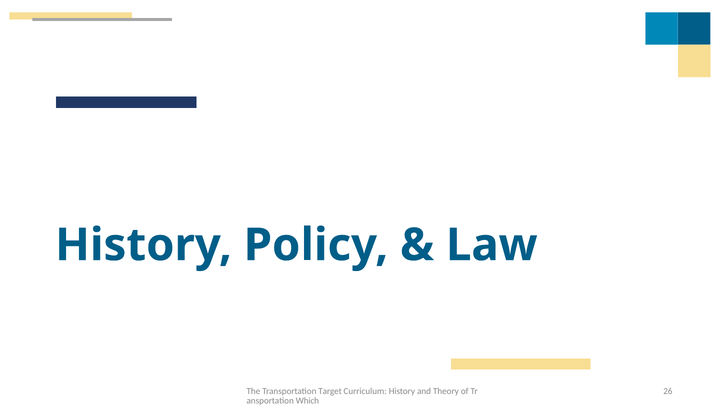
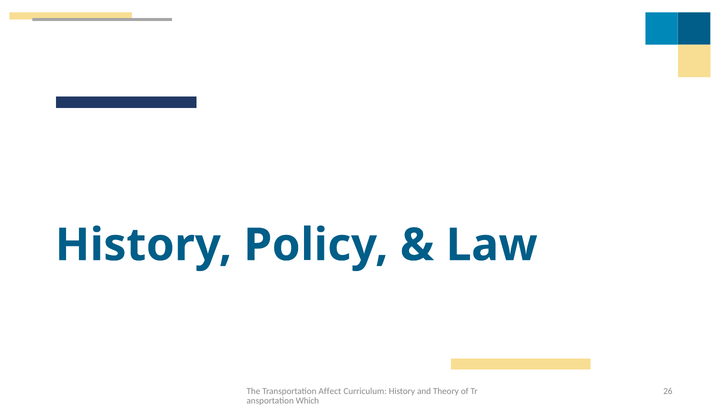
Target: Target -> Affect
